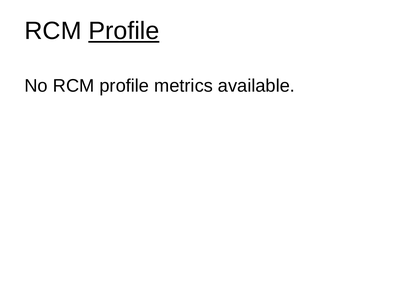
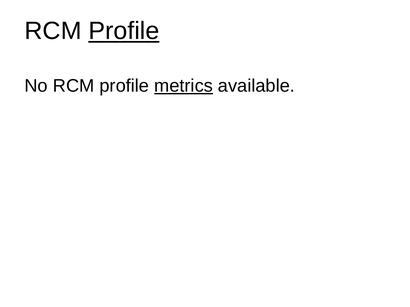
metrics underline: none -> present
